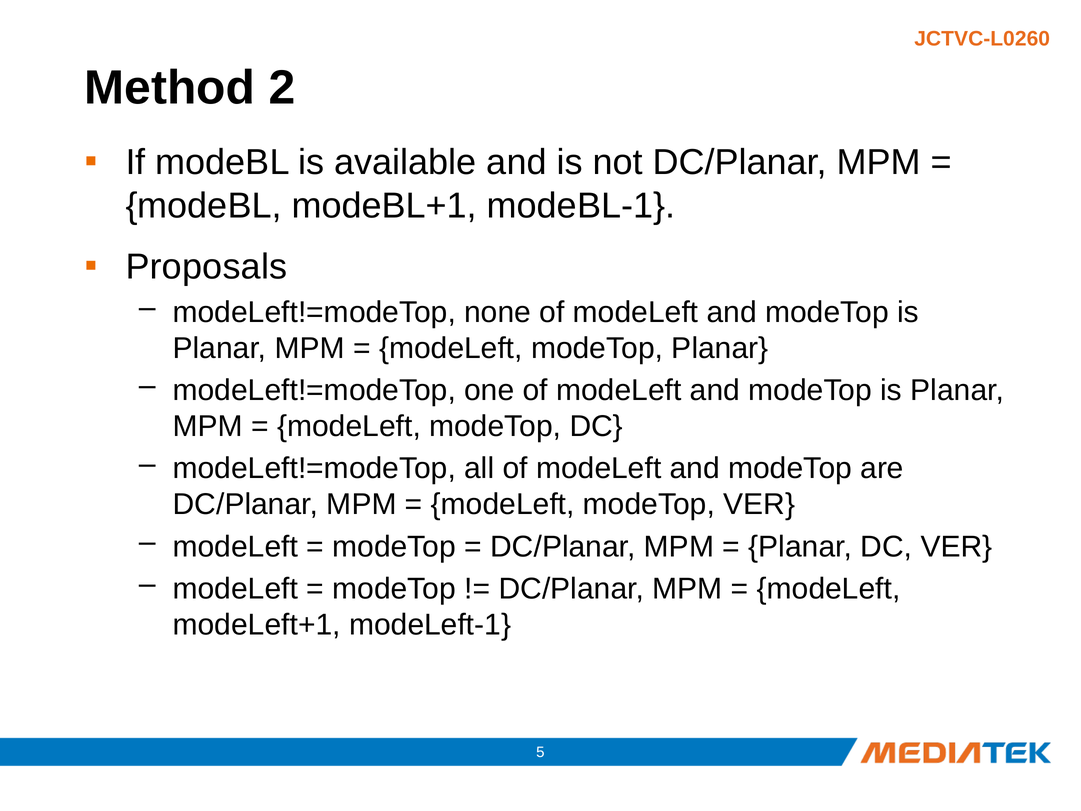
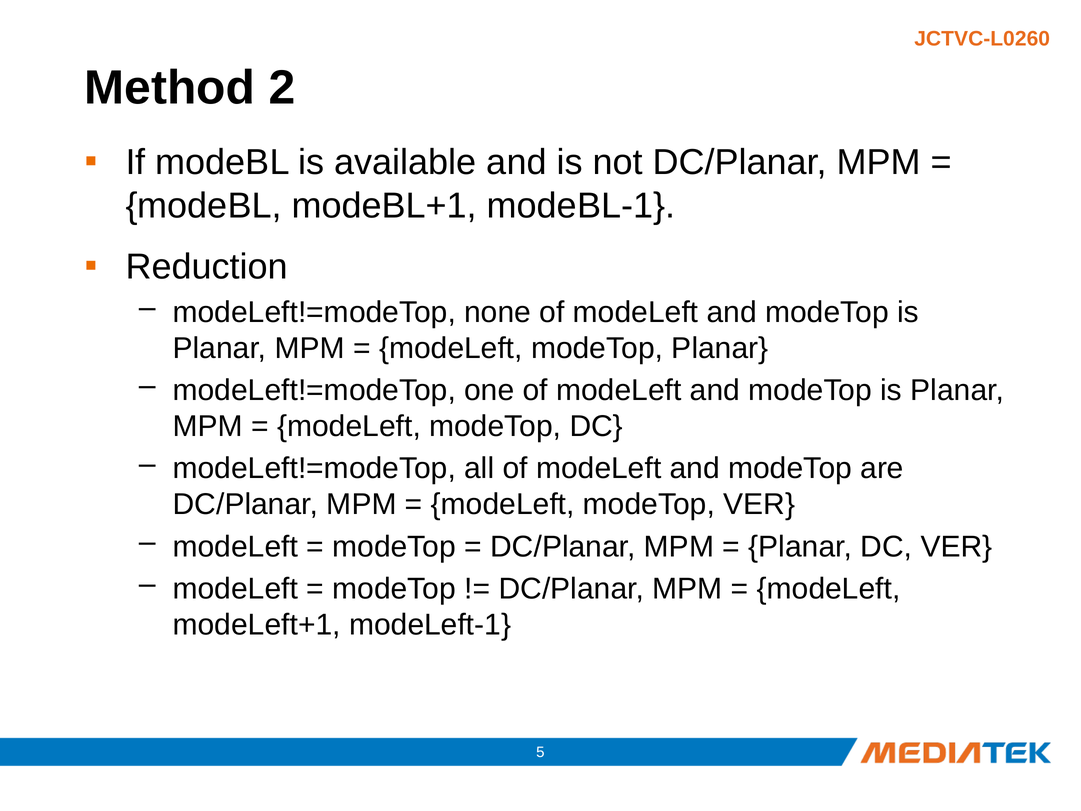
Proposals: Proposals -> Reduction
